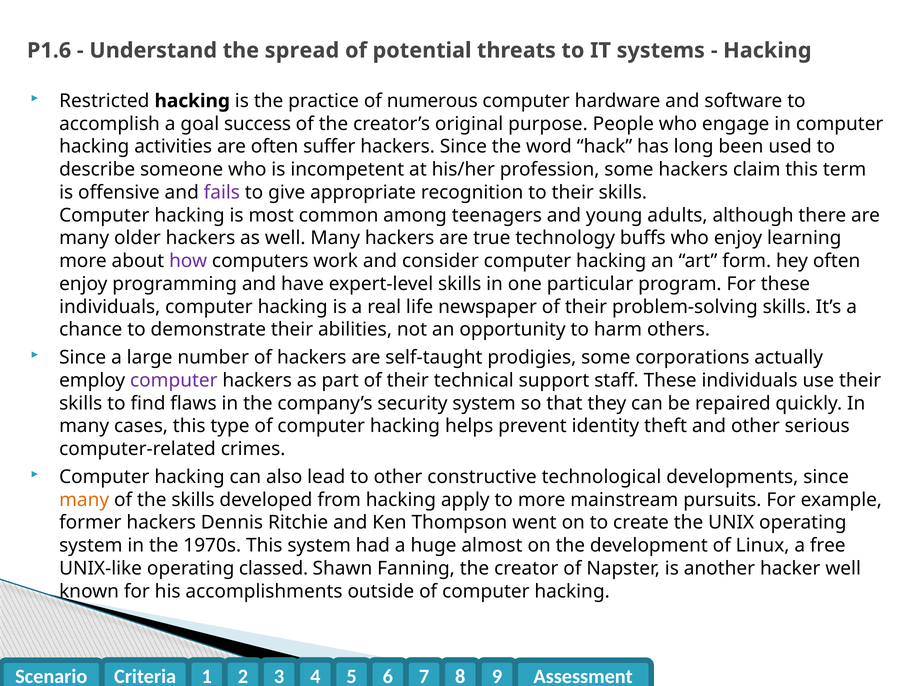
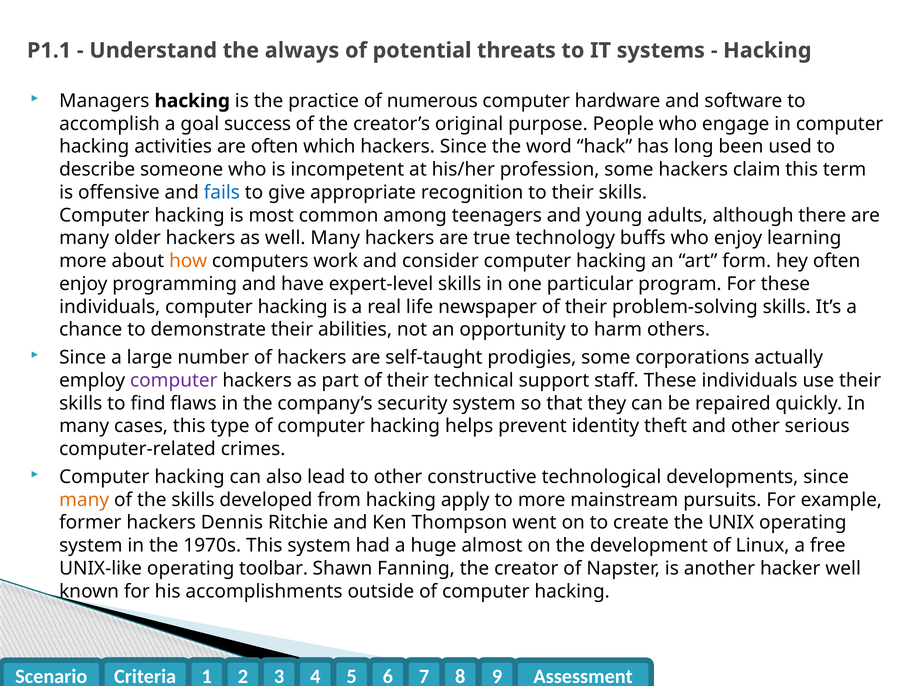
P1.6: P1.6 -> P1.1
spread: spread -> always
Restricted: Restricted -> Managers
suffer: suffer -> which
fails colour: purple -> blue
how colour: purple -> orange
classed: classed -> toolbar
